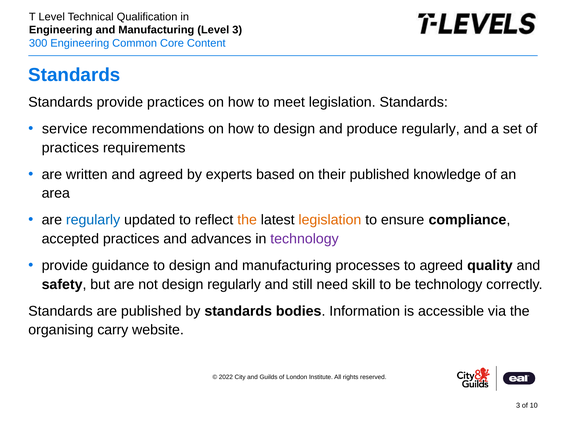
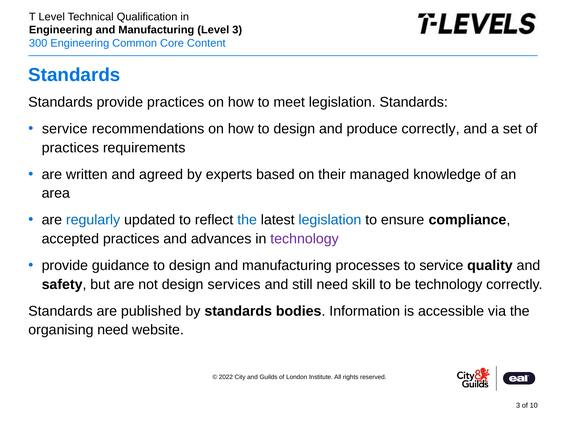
produce regularly: regularly -> correctly
their published: published -> managed
the at (247, 220) colour: orange -> blue
legislation at (330, 220) colour: orange -> blue
to agreed: agreed -> service
design regularly: regularly -> services
organising carry: carry -> need
